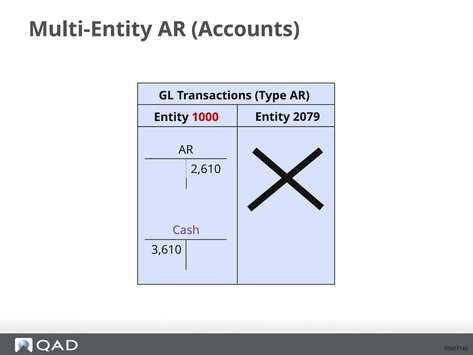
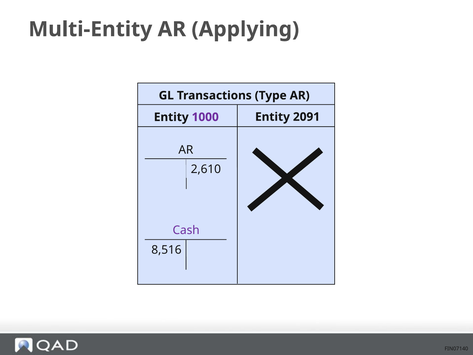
Accounts: Accounts -> Applying
1000 colour: red -> purple
2079: 2079 -> 2091
3,610: 3,610 -> 8,516
